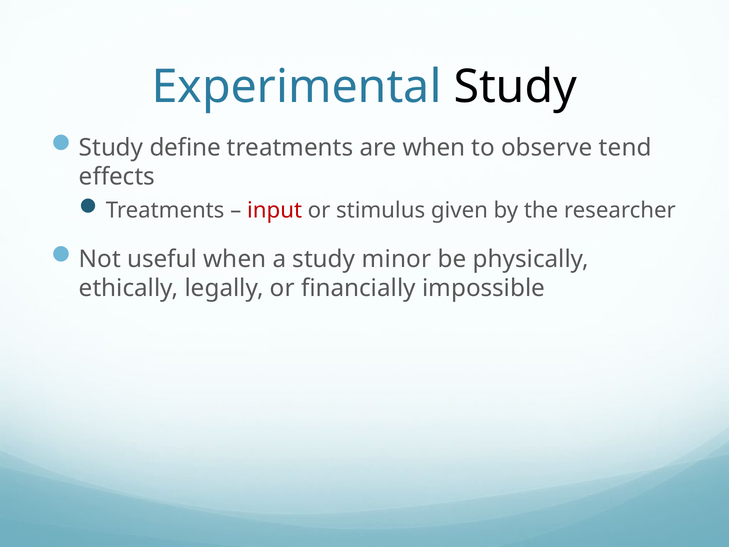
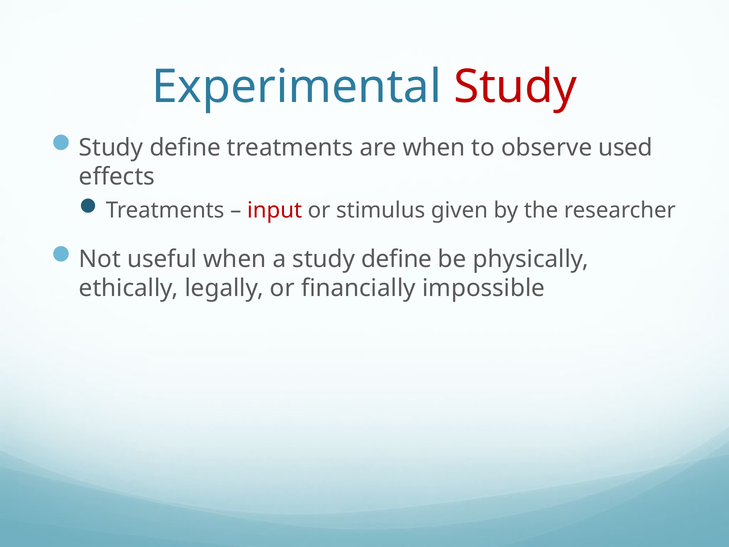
Study at (515, 87) colour: black -> red
tend: tend -> used
a study minor: minor -> define
